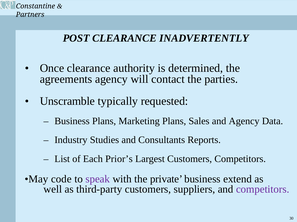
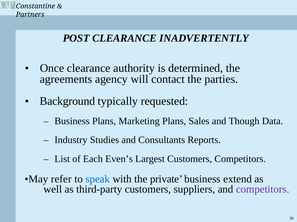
Unscramble: Unscramble -> Background
and Agency: Agency -> Though
Prior’s: Prior’s -> Even’s
code: code -> refer
speak colour: purple -> blue
